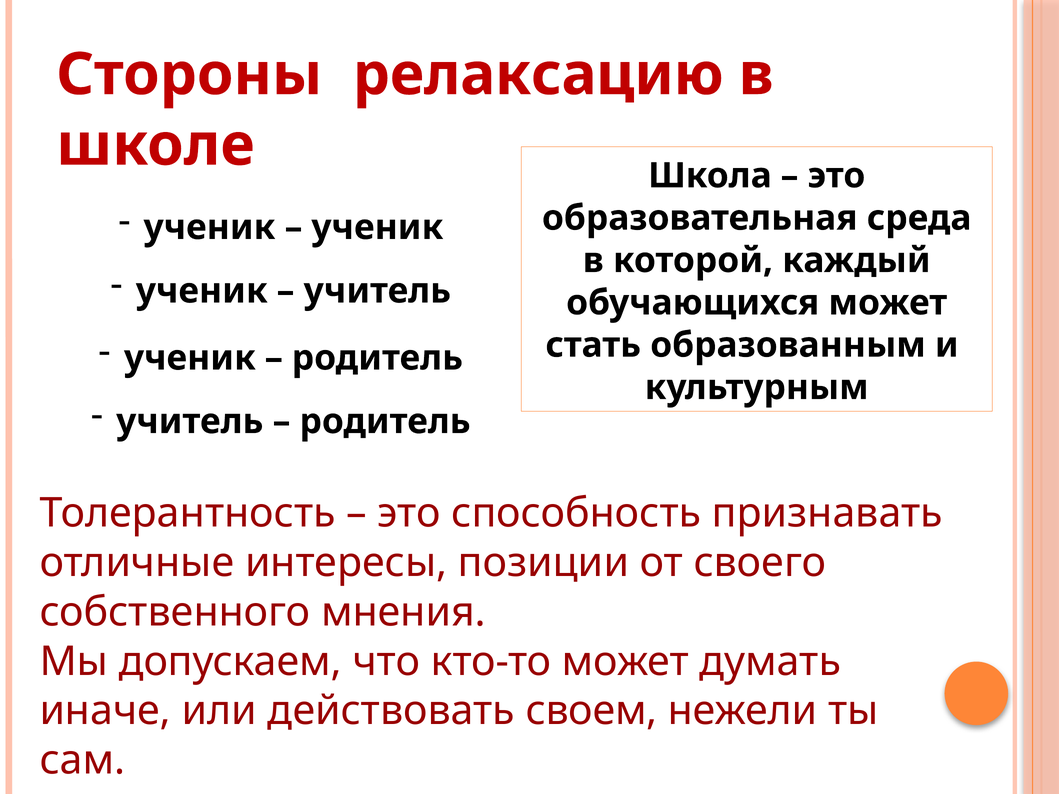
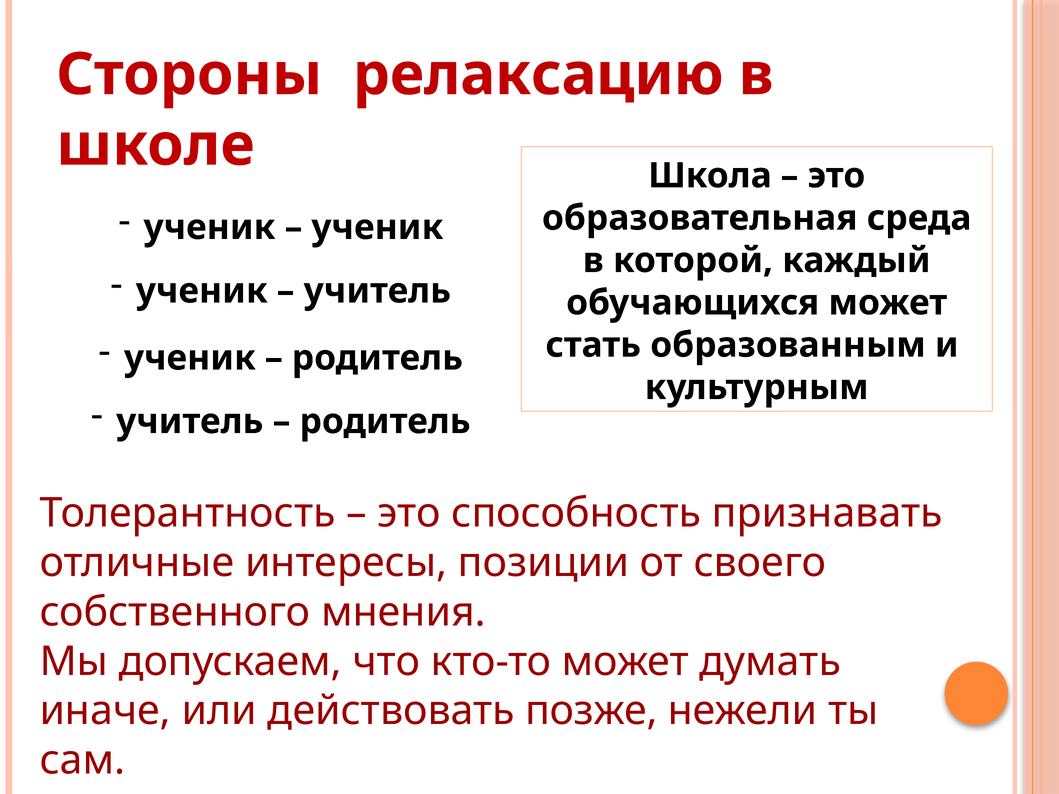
своем: своем -> позже
